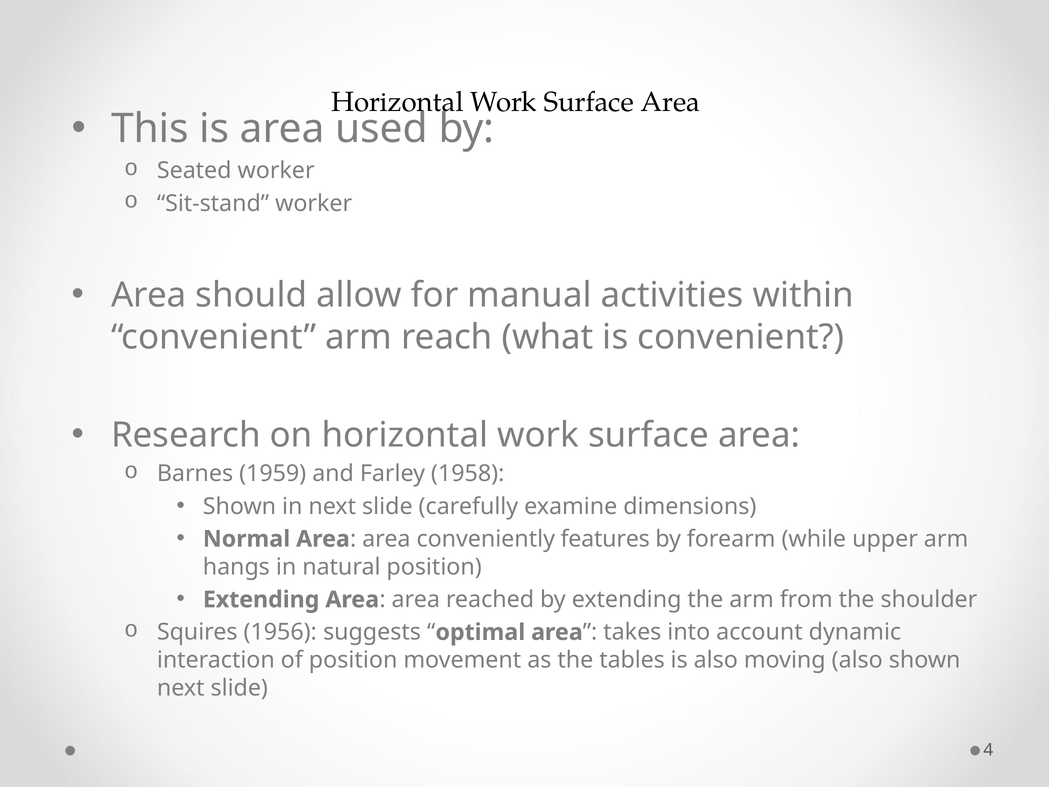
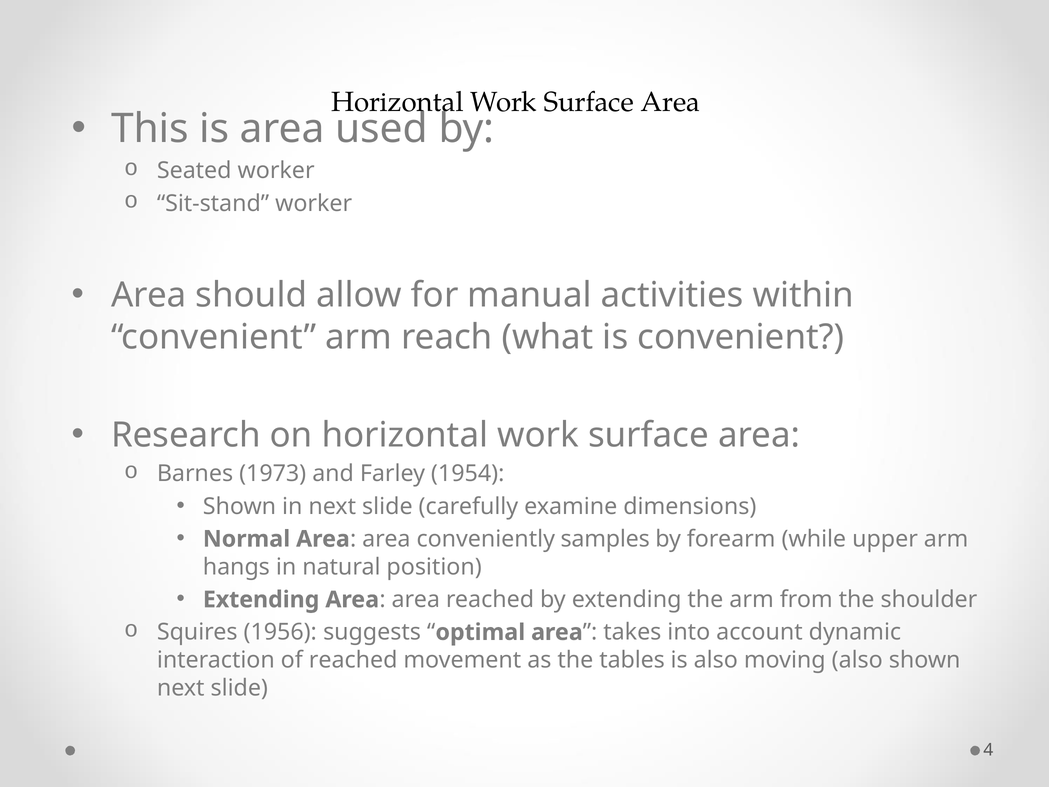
1959: 1959 -> 1973
1958: 1958 -> 1954
features: features -> samples
of position: position -> reached
